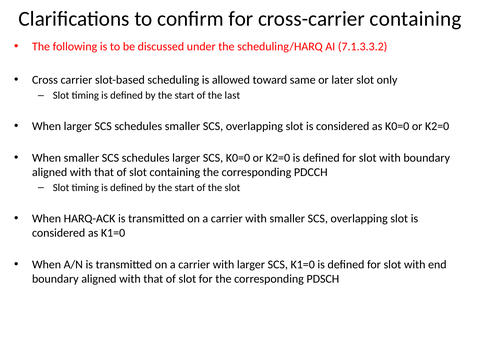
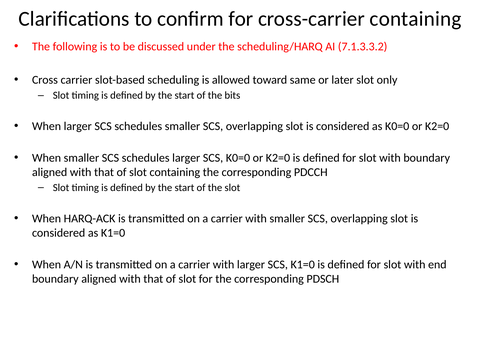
last: last -> bits
